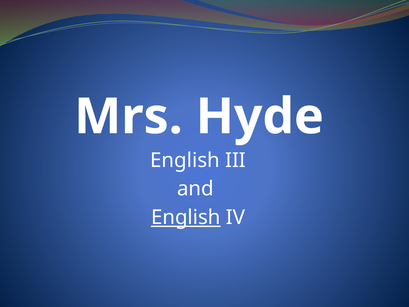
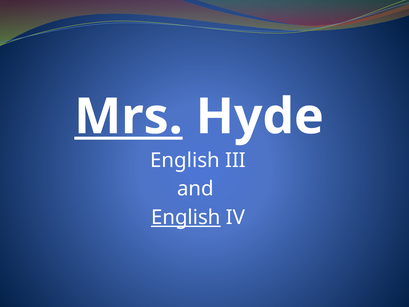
Mrs underline: none -> present
